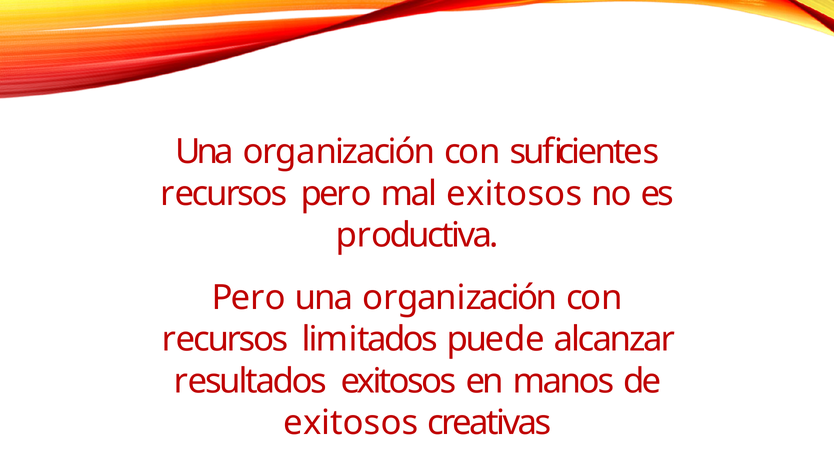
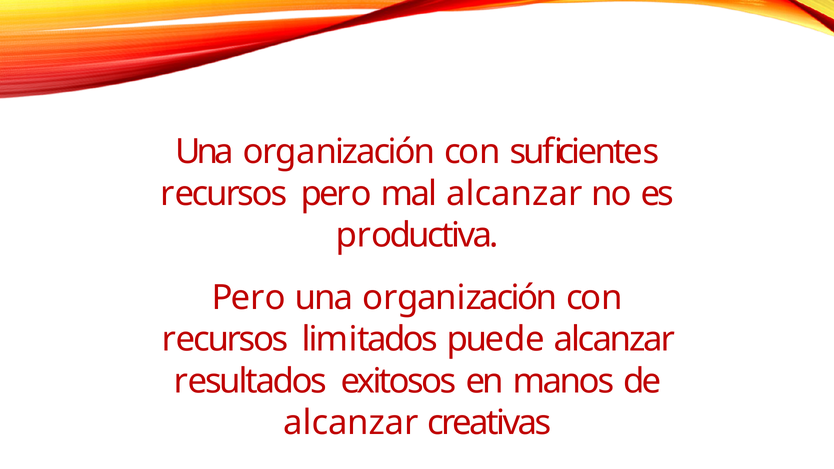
mal exitosos: exitosos -> alcanzar
exitosos at (351, 423): exitosos -> alcanzar
